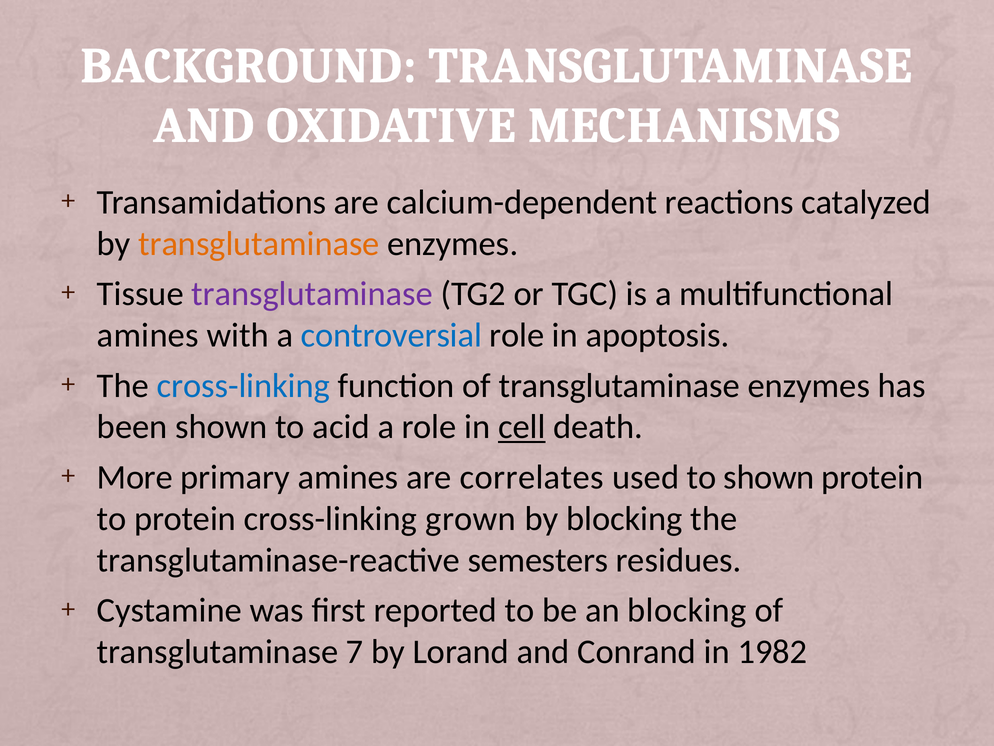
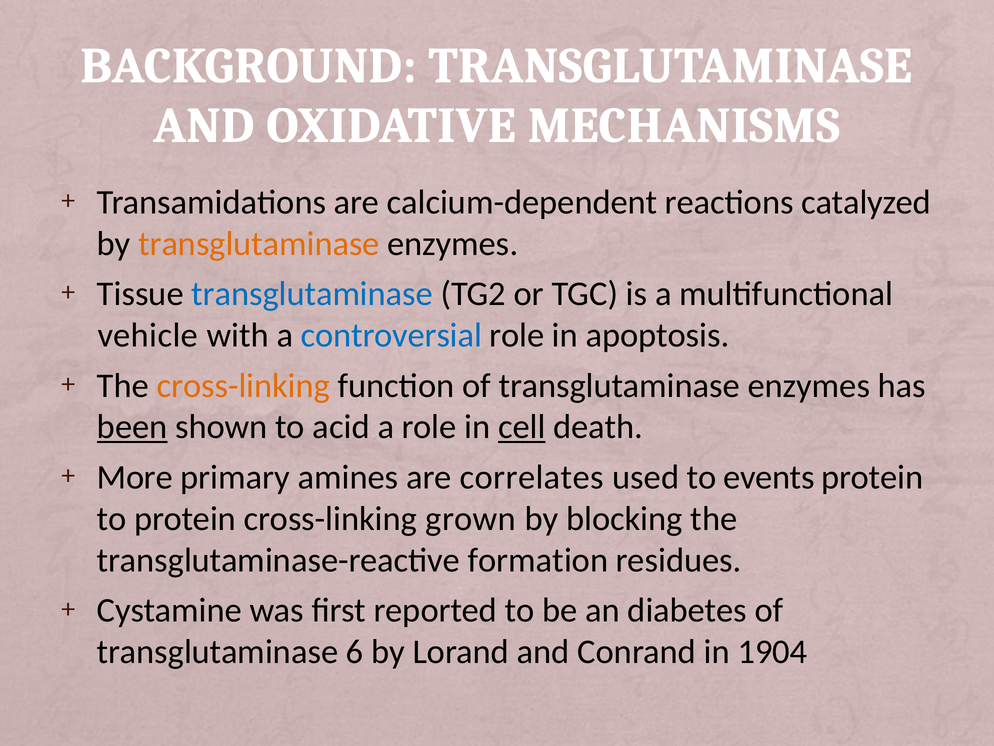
transglutaminase at (312, 294) colour: purple -> blue
amines at (148, 335): amines -> vehicle
cross-linking at (243, 385) colour: blue -> orange
been underline: none -> present
to shown: shown -> events
semesters: semesters -> formation
an blocking: blocking -> diabetes
7: 7 -> 6
1982: 1982 -> 1904
